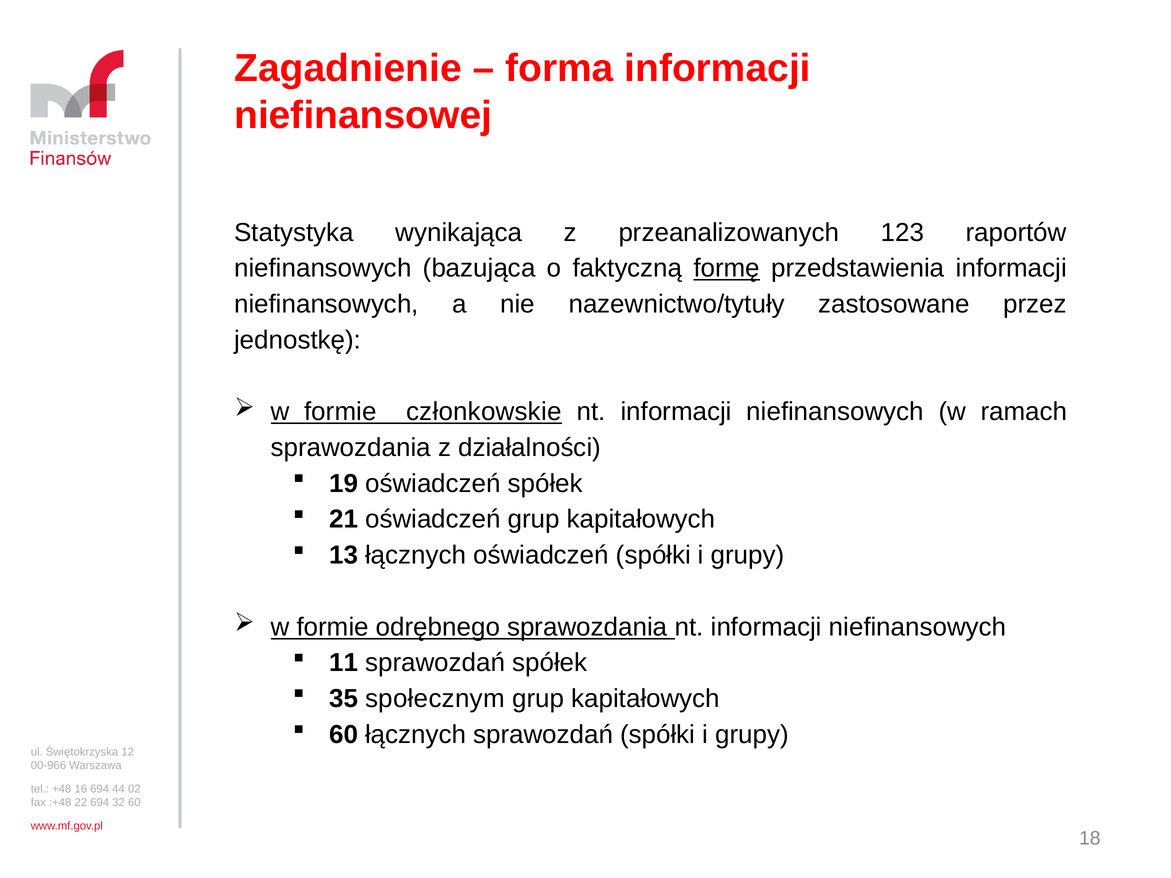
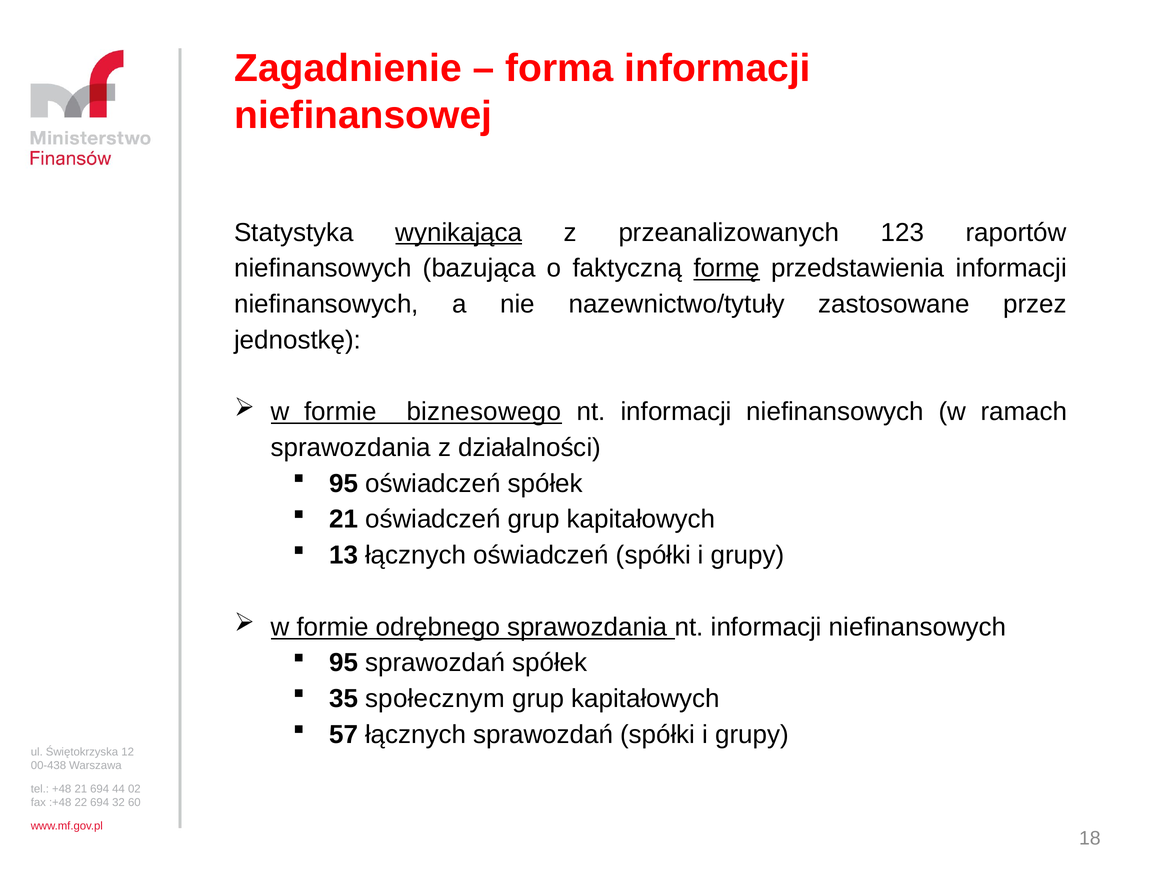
wynikająca underline: none -> present
członkowskie: członkowskie -> biznesowego
19 at (344, 484): 19 -> 95
11 at (344, 663): 11 -> 95
60 at (344, 735): 60 -> 57
00-966: 00-966 -> 00-438
+48 16: 16 -> 21
